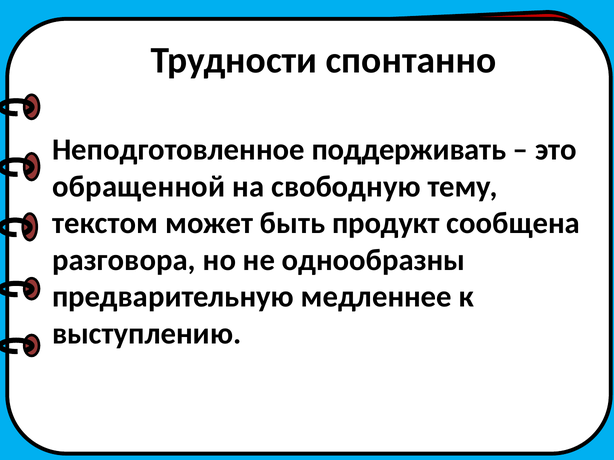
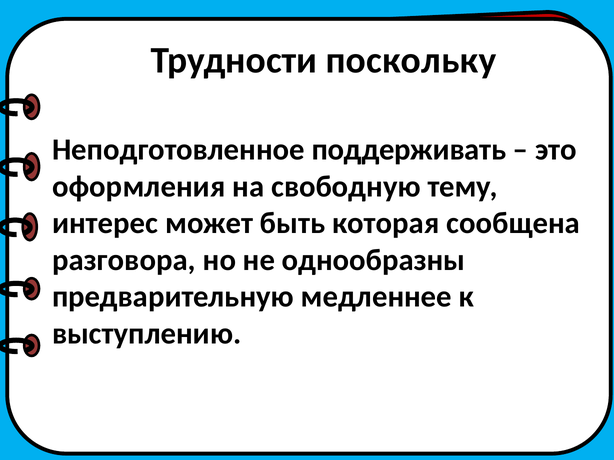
спонтанно: спонтанно -> поскольку
обращенной: обращенной -> оформления
текстом: текстом -> интерес
продукт: продукт -> которая
